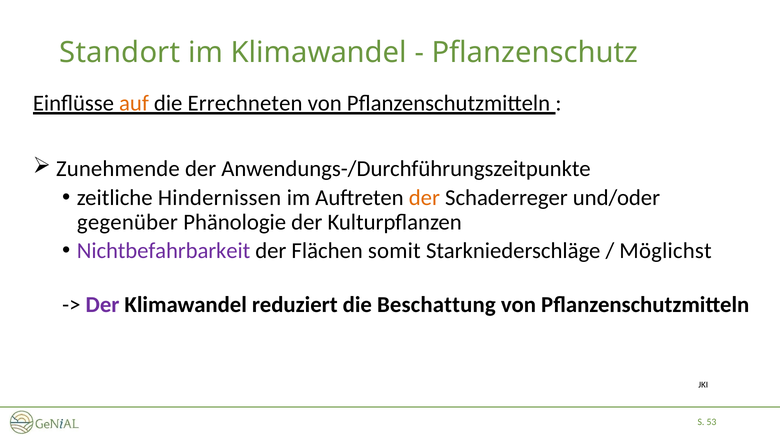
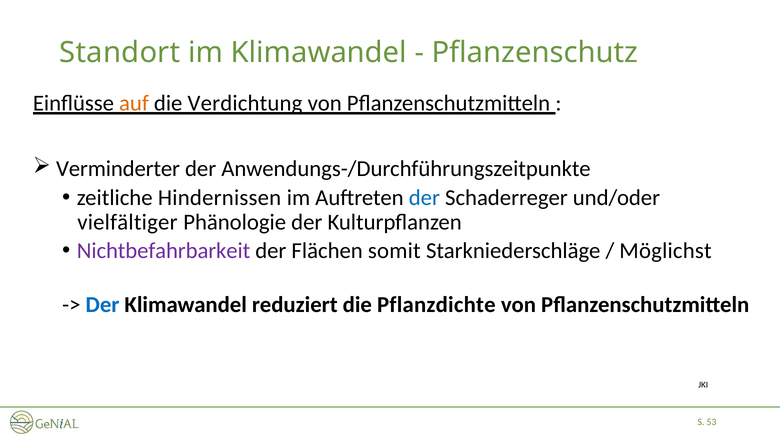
Errechneten: Errechneten -> Verdichtung
Zunehmende: Zunehmende -> Verminderter
der at (424, 197) colour: orange -> blue
gegenüber: gegenüber -> vielfältiger
Der at (103, 304) colour: purple -> blue
Beschattung: Beschattung -> Pflanzdichte
